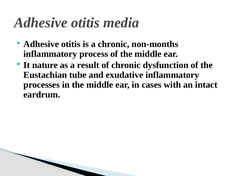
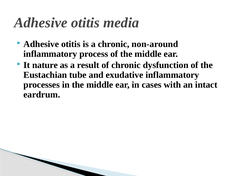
non-months: non-months -> non-around
